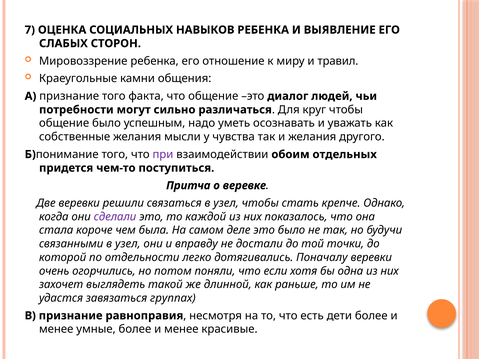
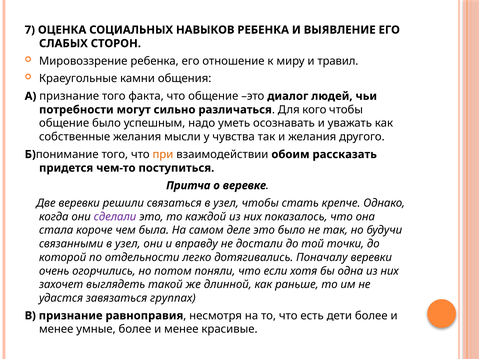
круг: круг -> кого
при colour: purple -> orange
отдельных: отдельных -> рассказать
